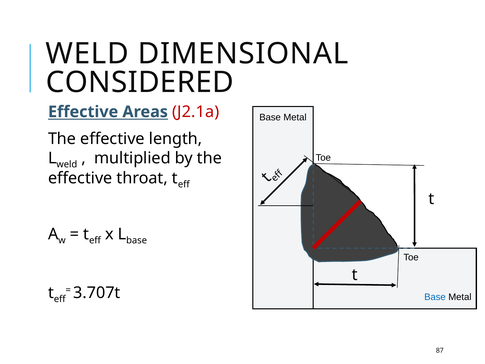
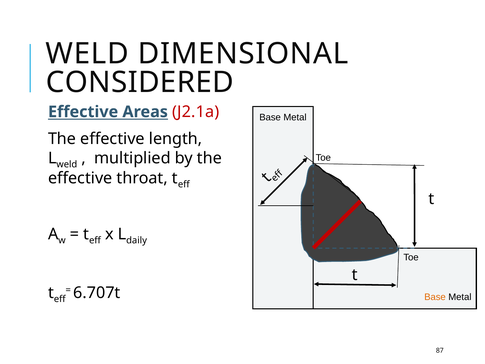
base at (137, 240): base -> daily
3.707t: 3.707t -> 6.707t
Base at (435, 297) colour: blue -> orange
